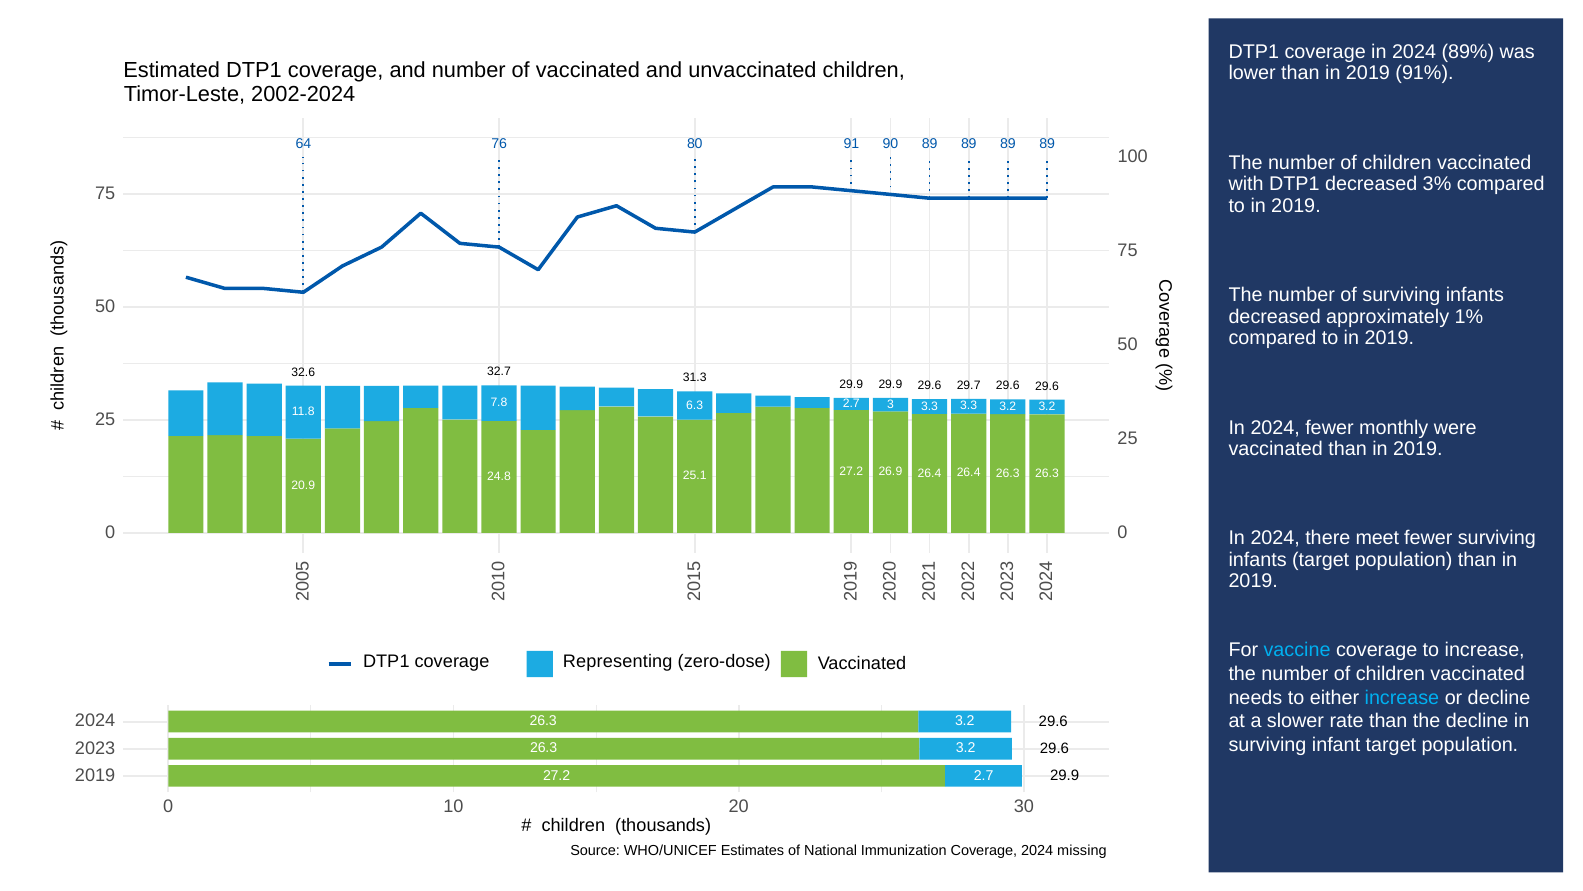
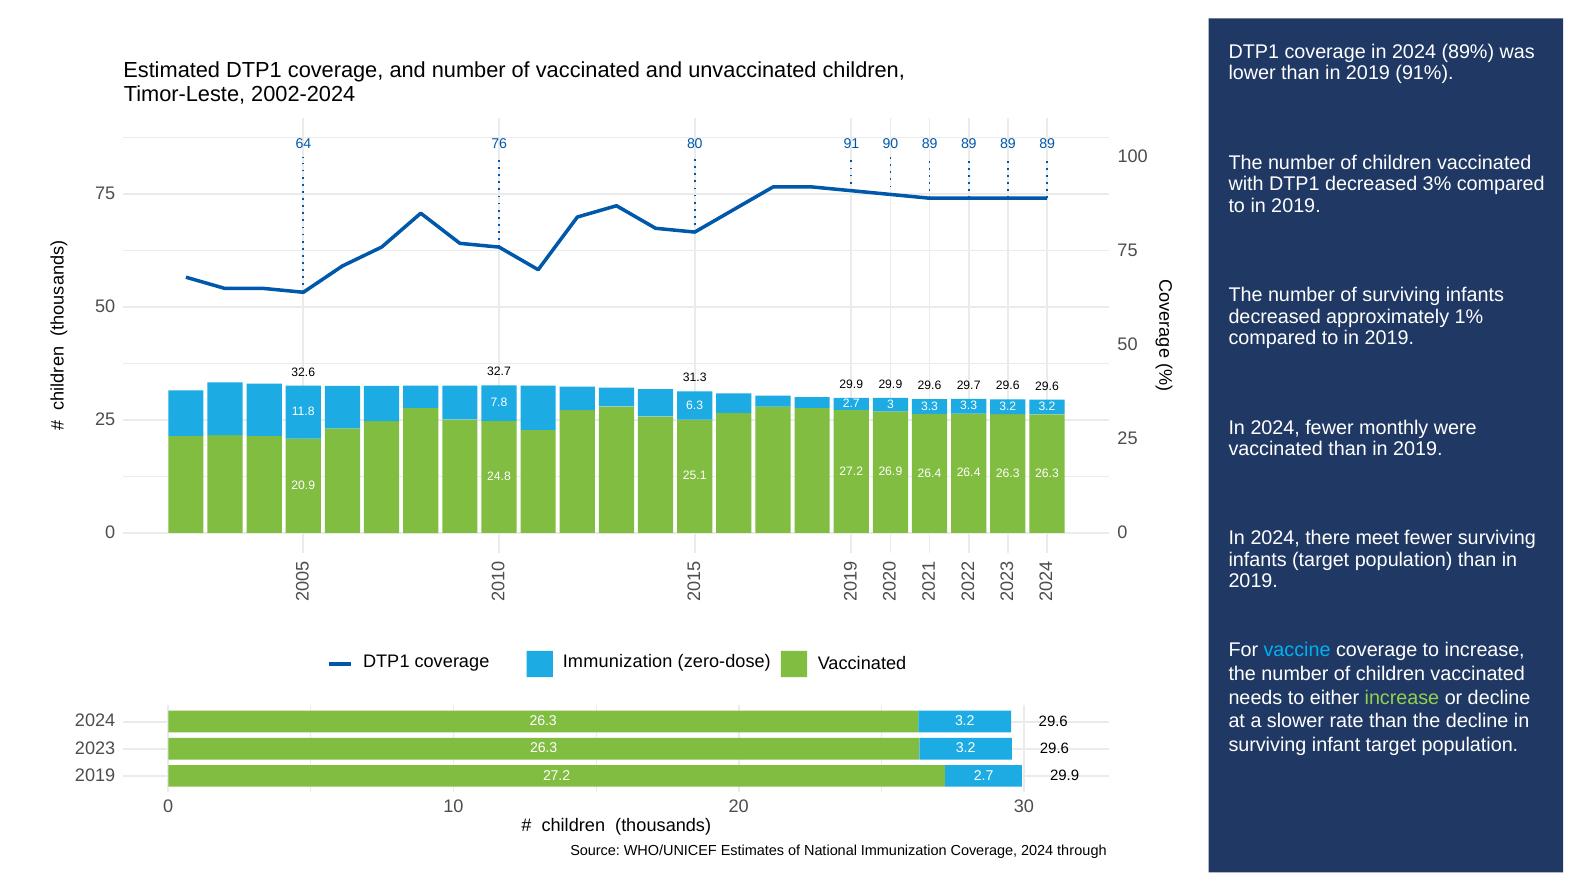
coverage Representing: Representing -> Immunization
increase at (1402, 697) colour: light blue -> light green
missing: missing -> through
